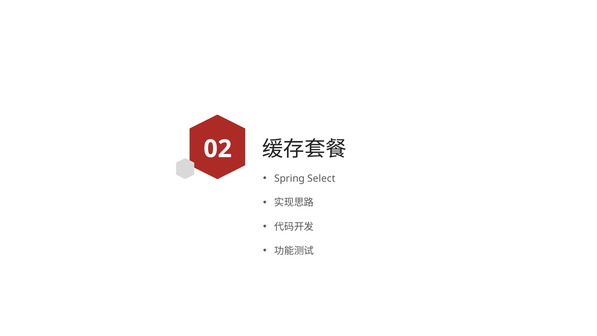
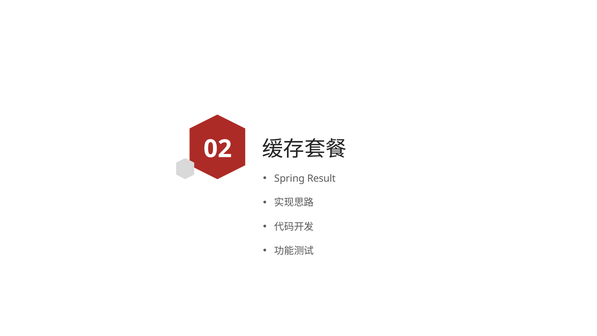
Select: Select -> Result
